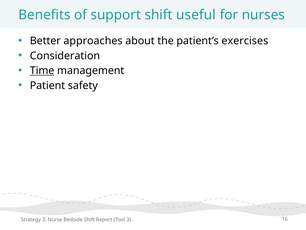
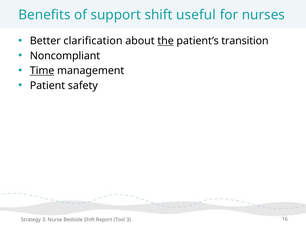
approaches: approaches -> clarification
the underline: none -> present
exercises: exercises -> transition
Consideration: Consideration -> Noncompliant
